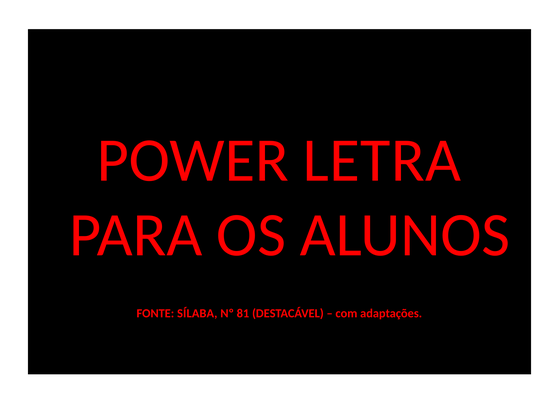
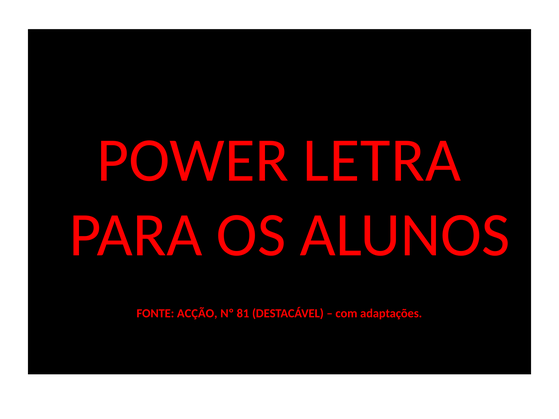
SÍLABA: SÍLABA -> ACÇÃO
